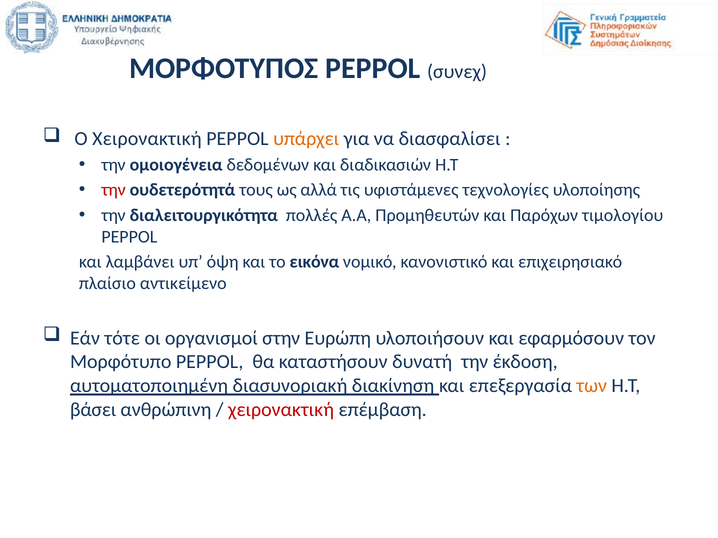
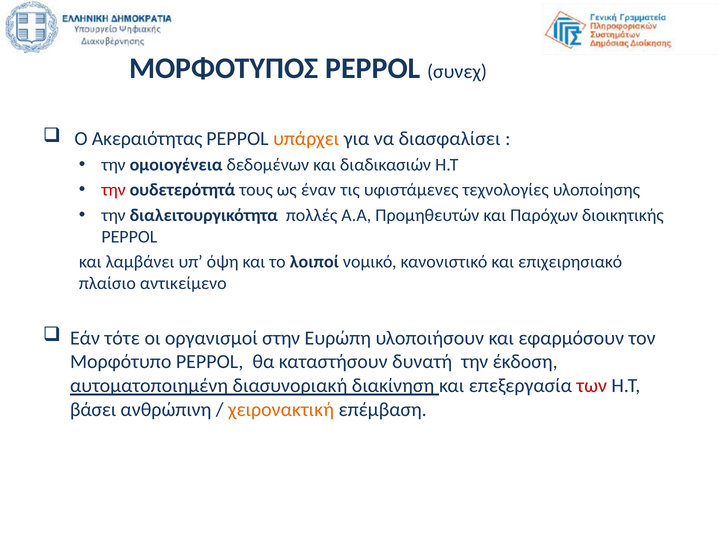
Ο Χειρονακτική: Χειρονακτική -> Ακεραιότητας
αλλά: αλλά -> έναν
τιμολογίου: τιμολογίου -> διοικητικής
εικόνα: εικόνα -> λοιποί
των colour: orange -> red
χειρονακτική at (281, 410) colour: red -> orange
